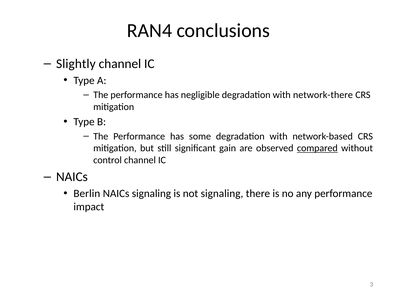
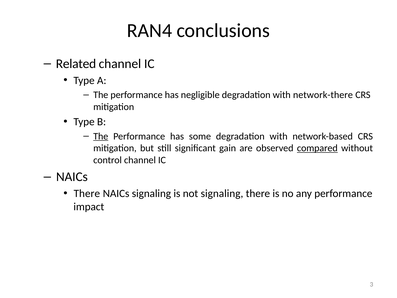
Slightly: Slightly -> Related
The at (101, 136) underline: none -> present
Berlin at (87, 193): Berlin -> There
